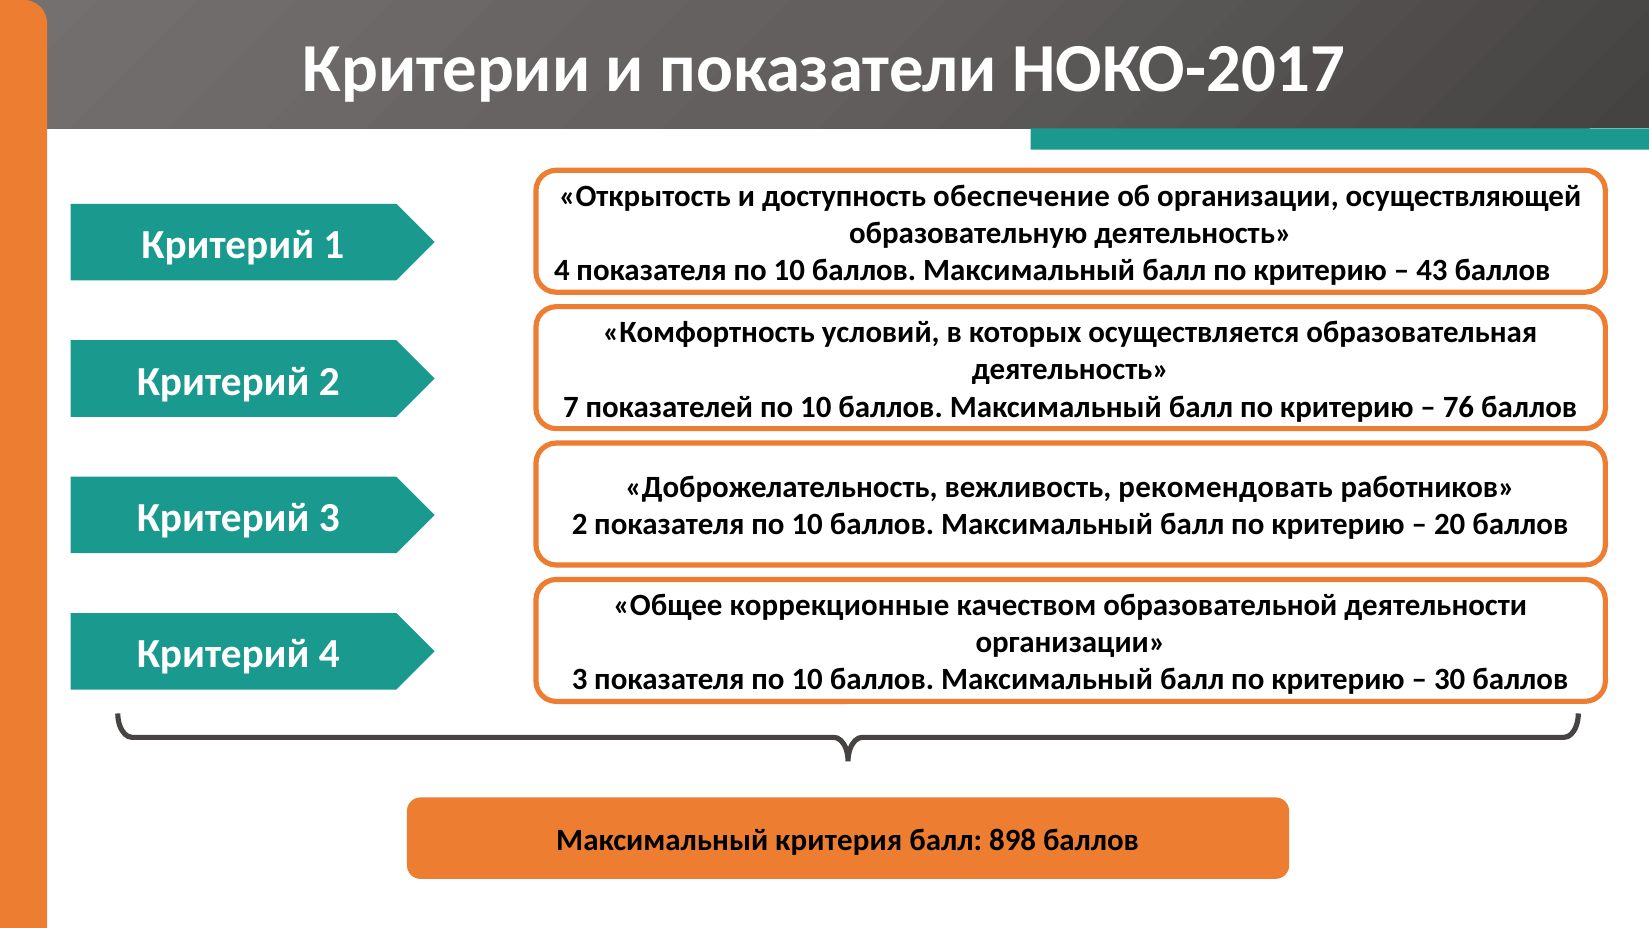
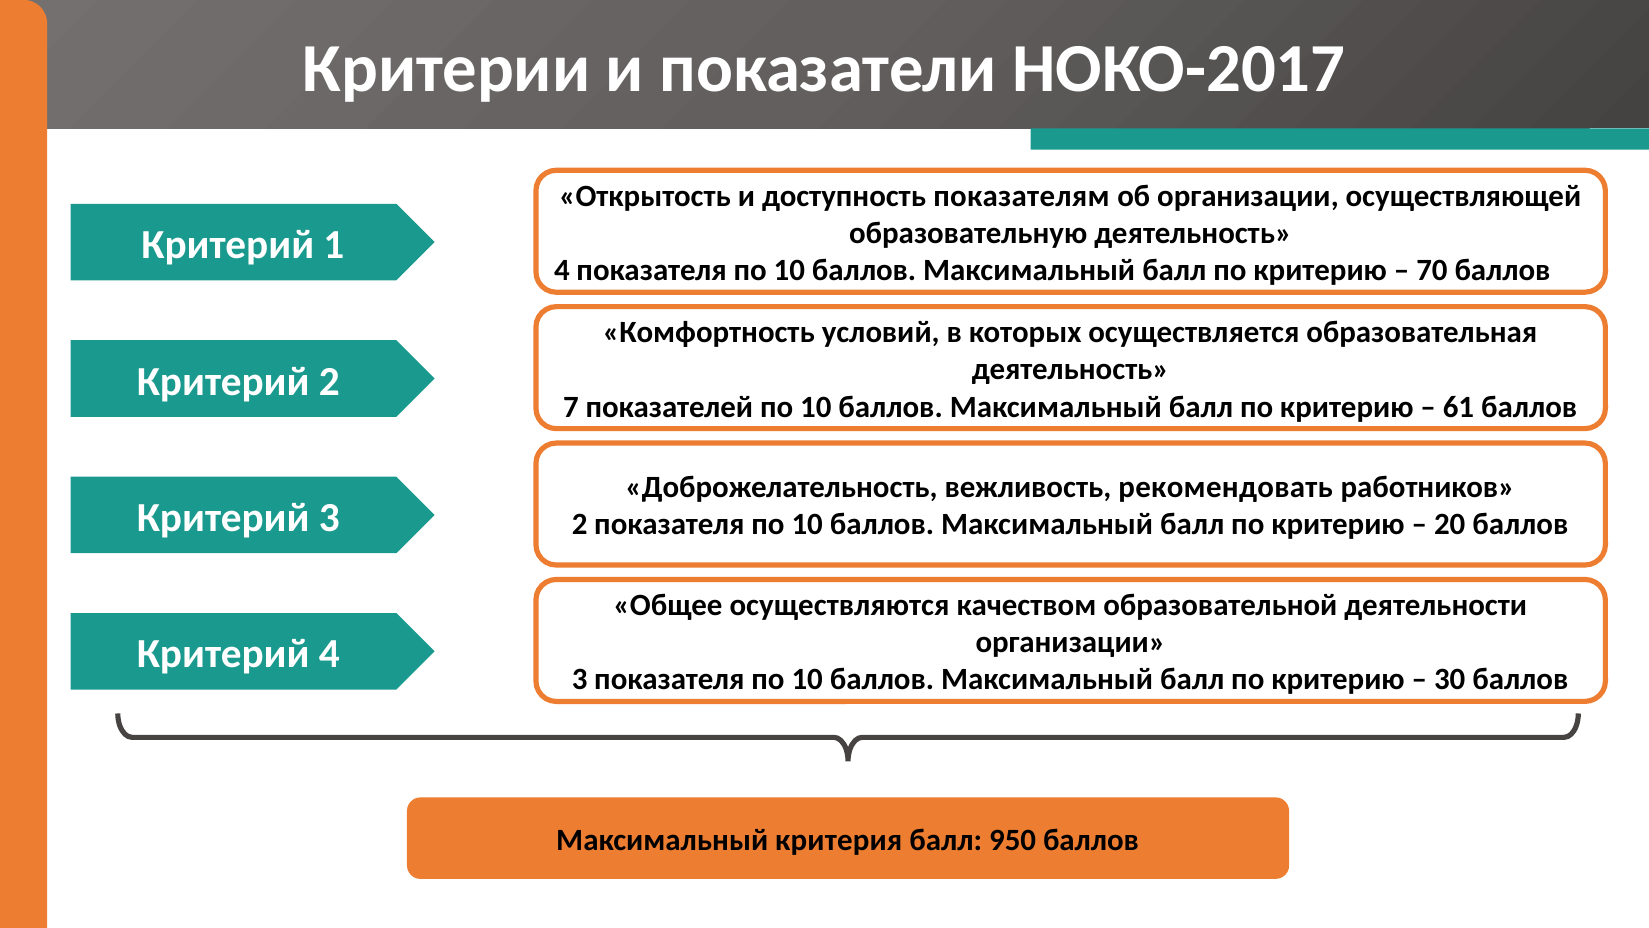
обеспечение: обеспечение -> показателям
43: 43 -> 70
76: 76 -> 61
коррекционные: коррекционные -> осуществляются
898: 898 -> 950
